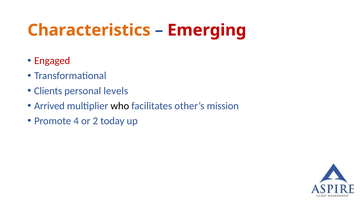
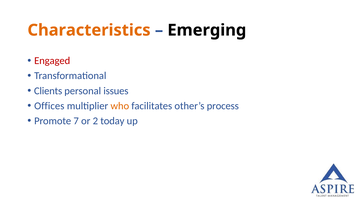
Emerging colour: red -> black
levels: levels -> issues
Arrived: Arrived -> Offices
who colour: black -> orange
mission: mission -> process
4: 4 -> 7
